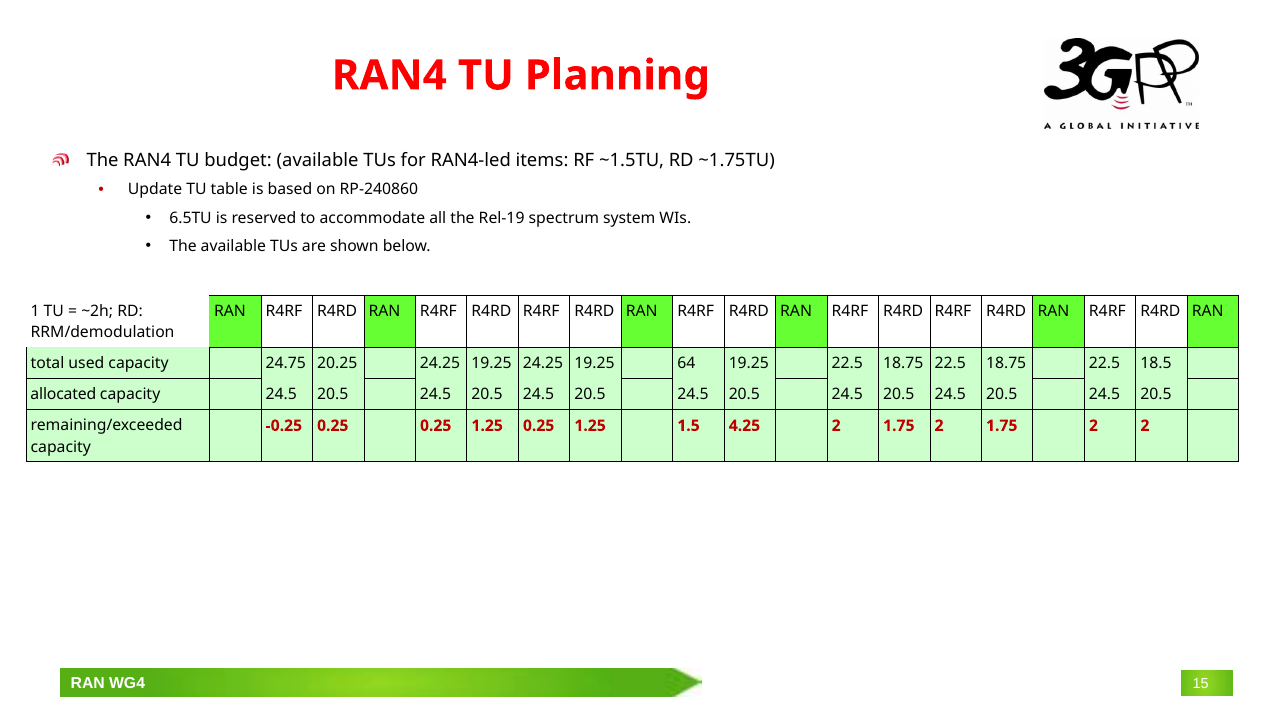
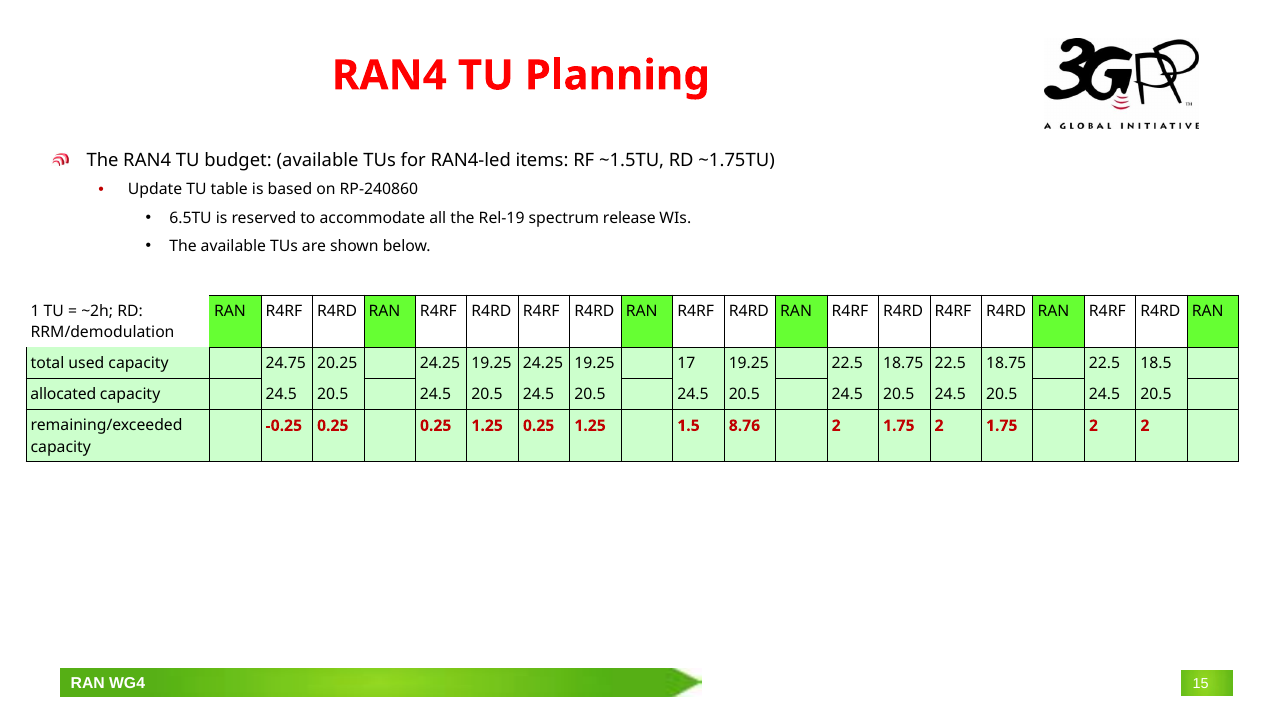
system: system -> release
64: 64 -> 17
4.25: 4.25 -> 8.76
